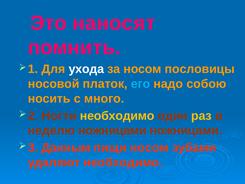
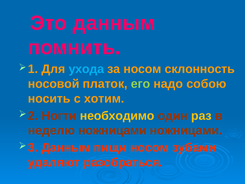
Это наносят: наносят -> данным
ухода colour: white -> light blue
пословицы: пословицы -> склонность
его colour: light blue -> light green
много: много -> хотим
удаляют необходимо: необходимо -> разобраться
